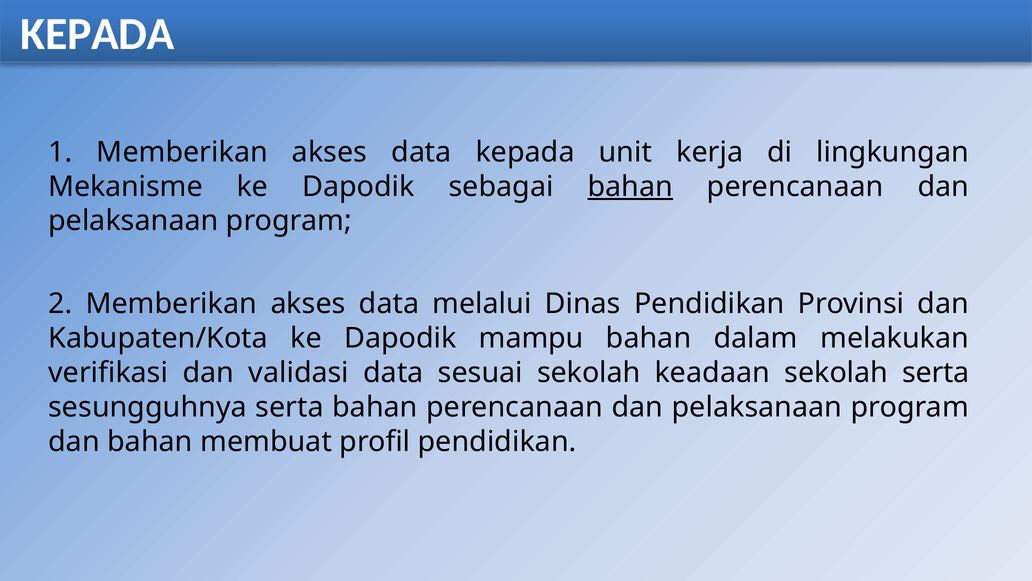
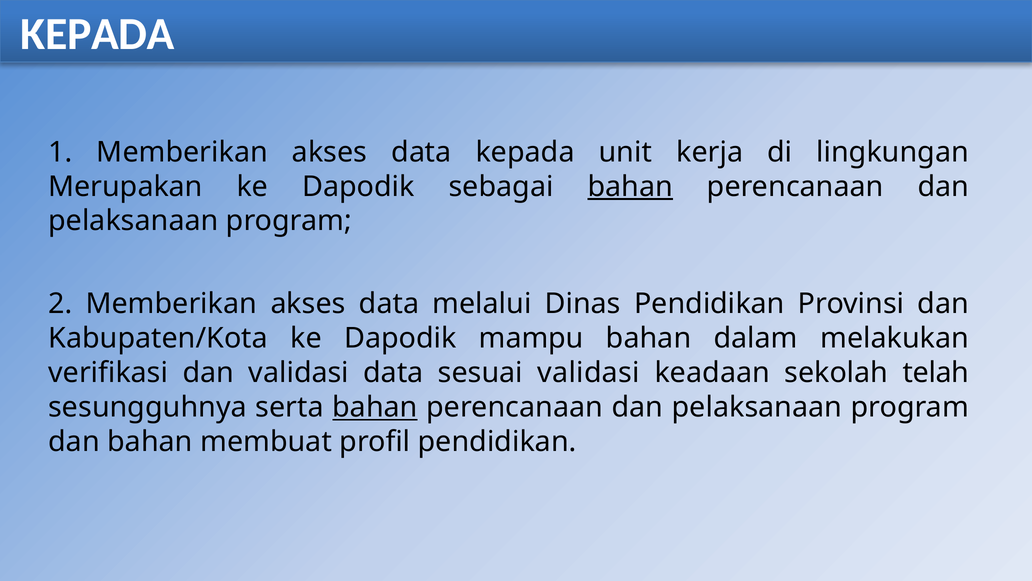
Mekanisme: Mekanisme -> Merupakan
sesuai sekolah: sekolah -> validasi
sekolah serta: serta -> telah
bahan at (375, 407) underline: none -> present
